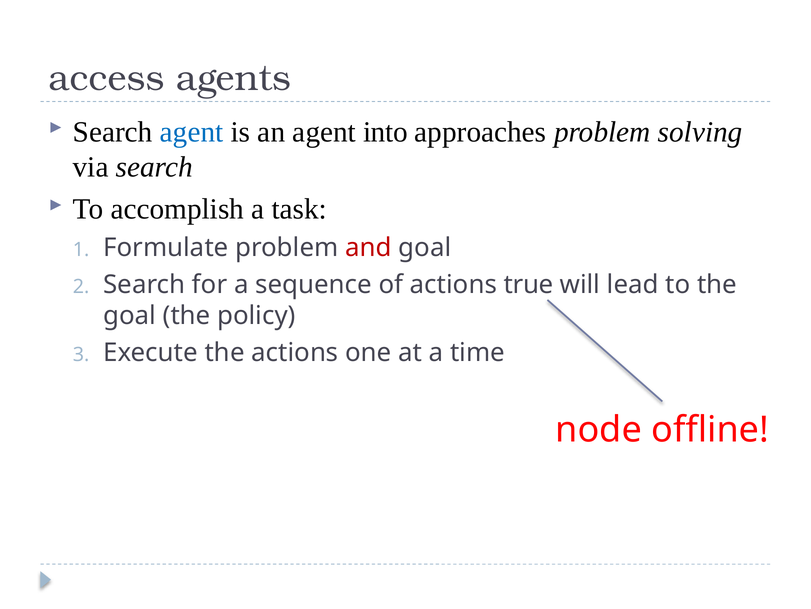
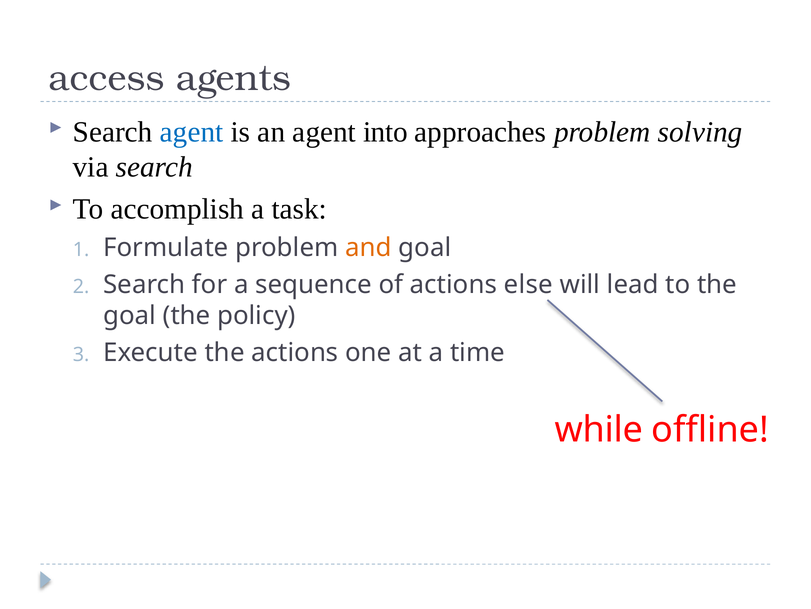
and colour: red -> orange
true: true -> else
node: node -> while
